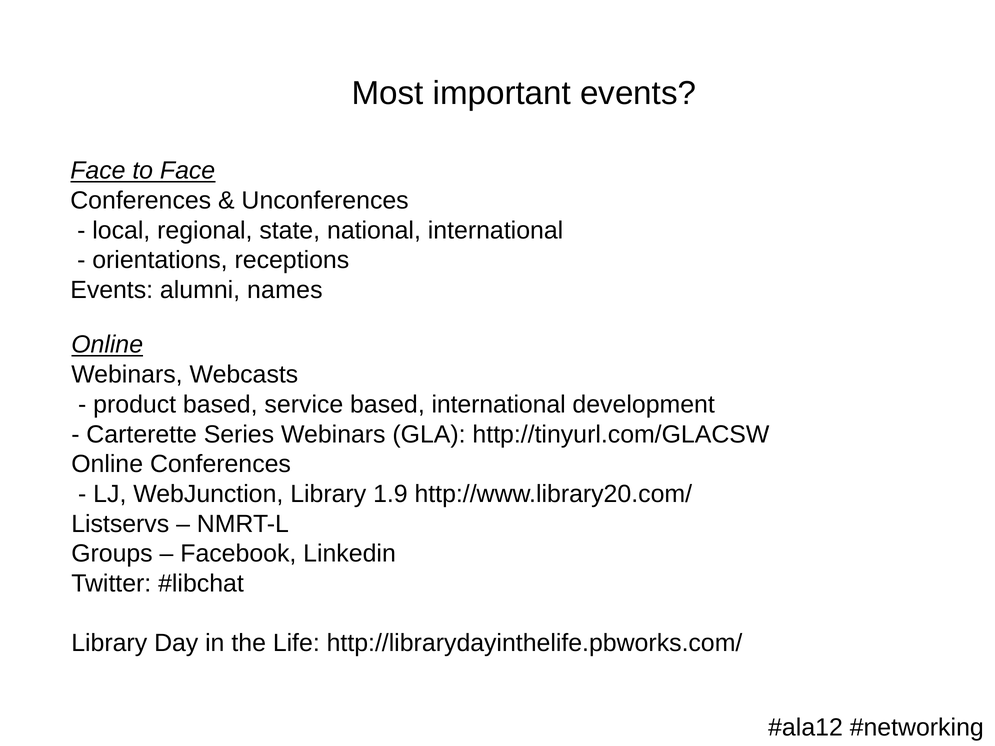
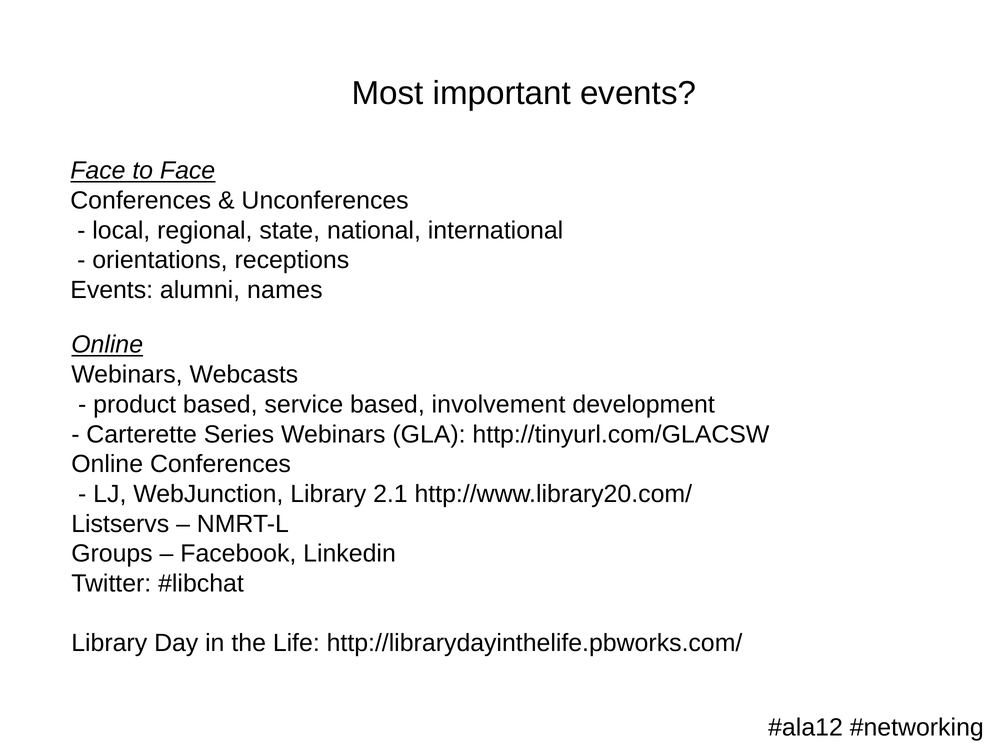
based international: international -> involvement
1.9: 1.9 -> 2.1
